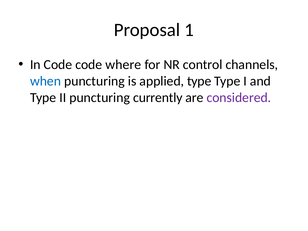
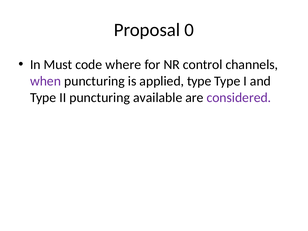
1: 1 -> 0
In Code: Code -> Must
when colour: blue -> purple
currently: currently -> available
